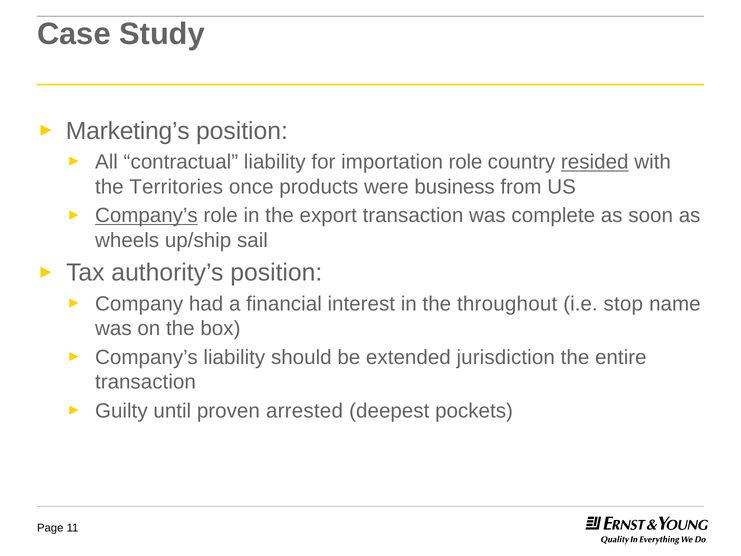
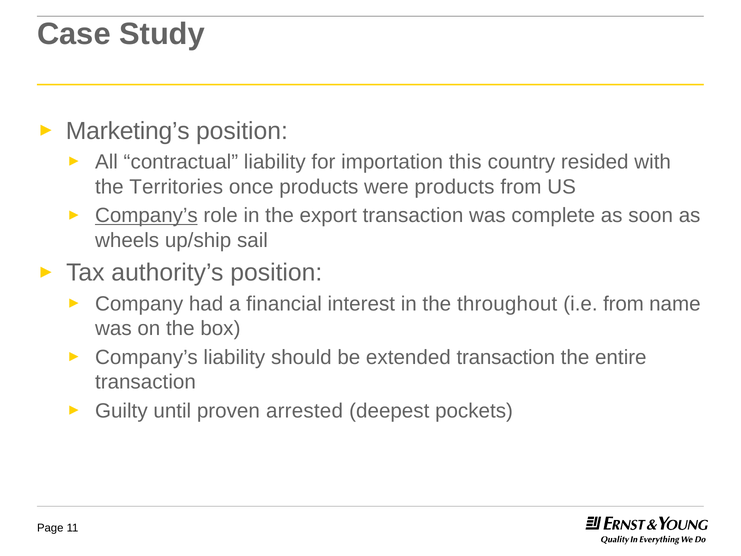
importation role: role -> this
resided underline: present -> none
were business: business -> products
i.e stop: stop -> from
extended jurisdiction: jurisdiction -> transaction
